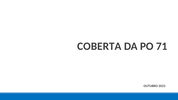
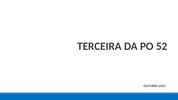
COBERTA: COBERTA -> TERCEIRA
71: 71 -> 52
